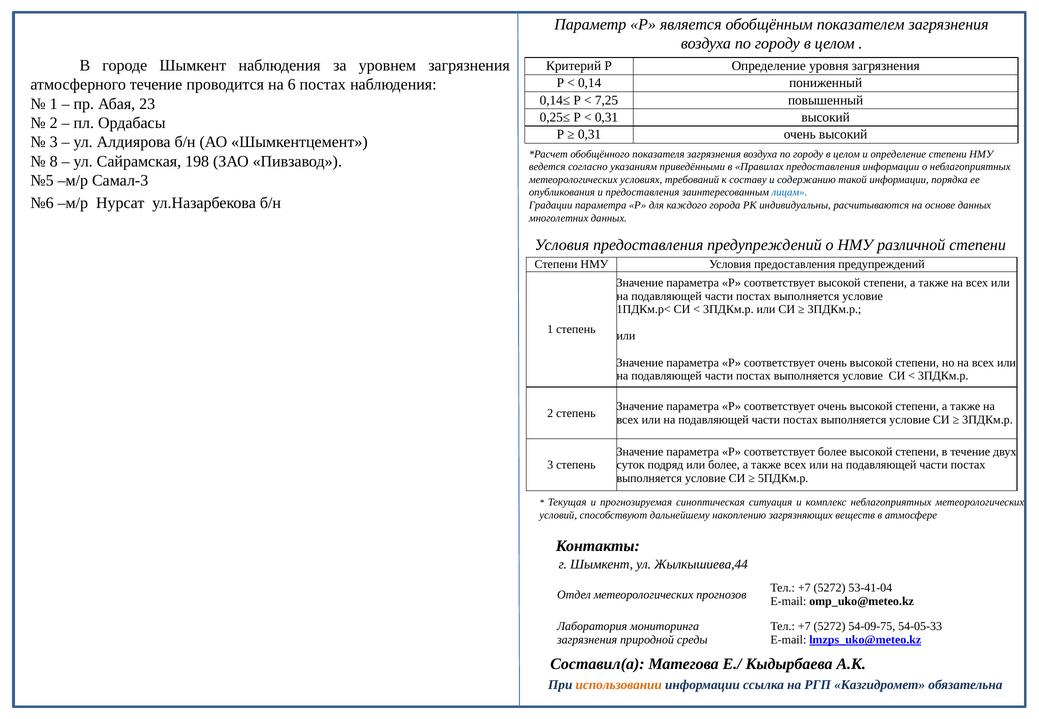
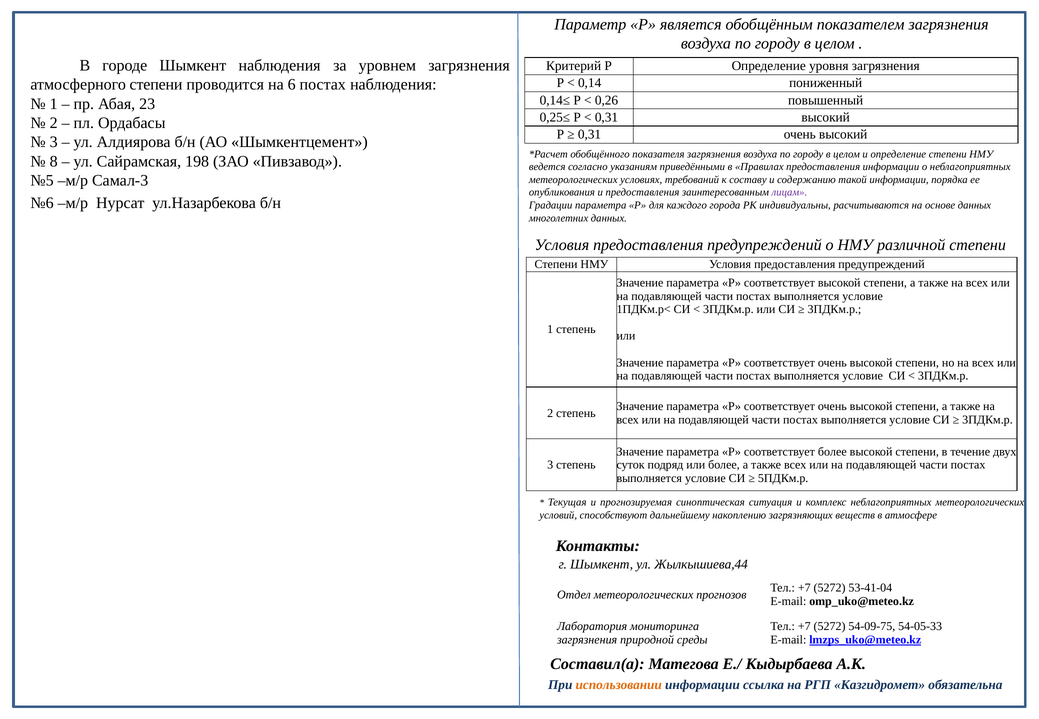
атмосферного течение: течение -> степени
7,25: 7,25 -> 0,26
лицам colour: blue -> purple
